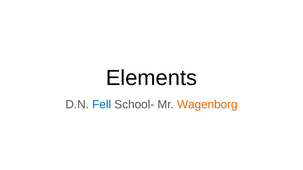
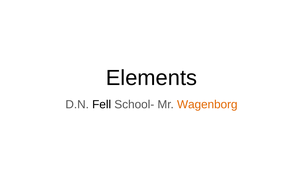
Fell colour: blue -> black
